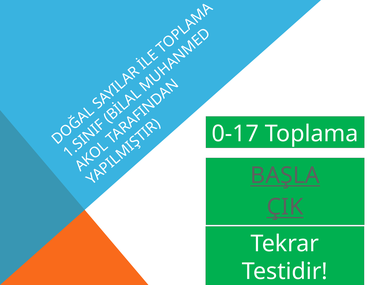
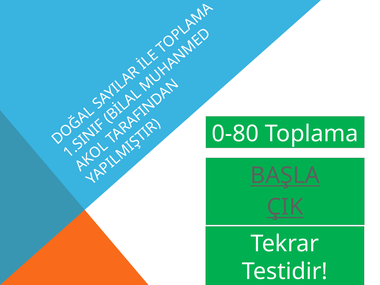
0-17: 0-17 -> 0-80
